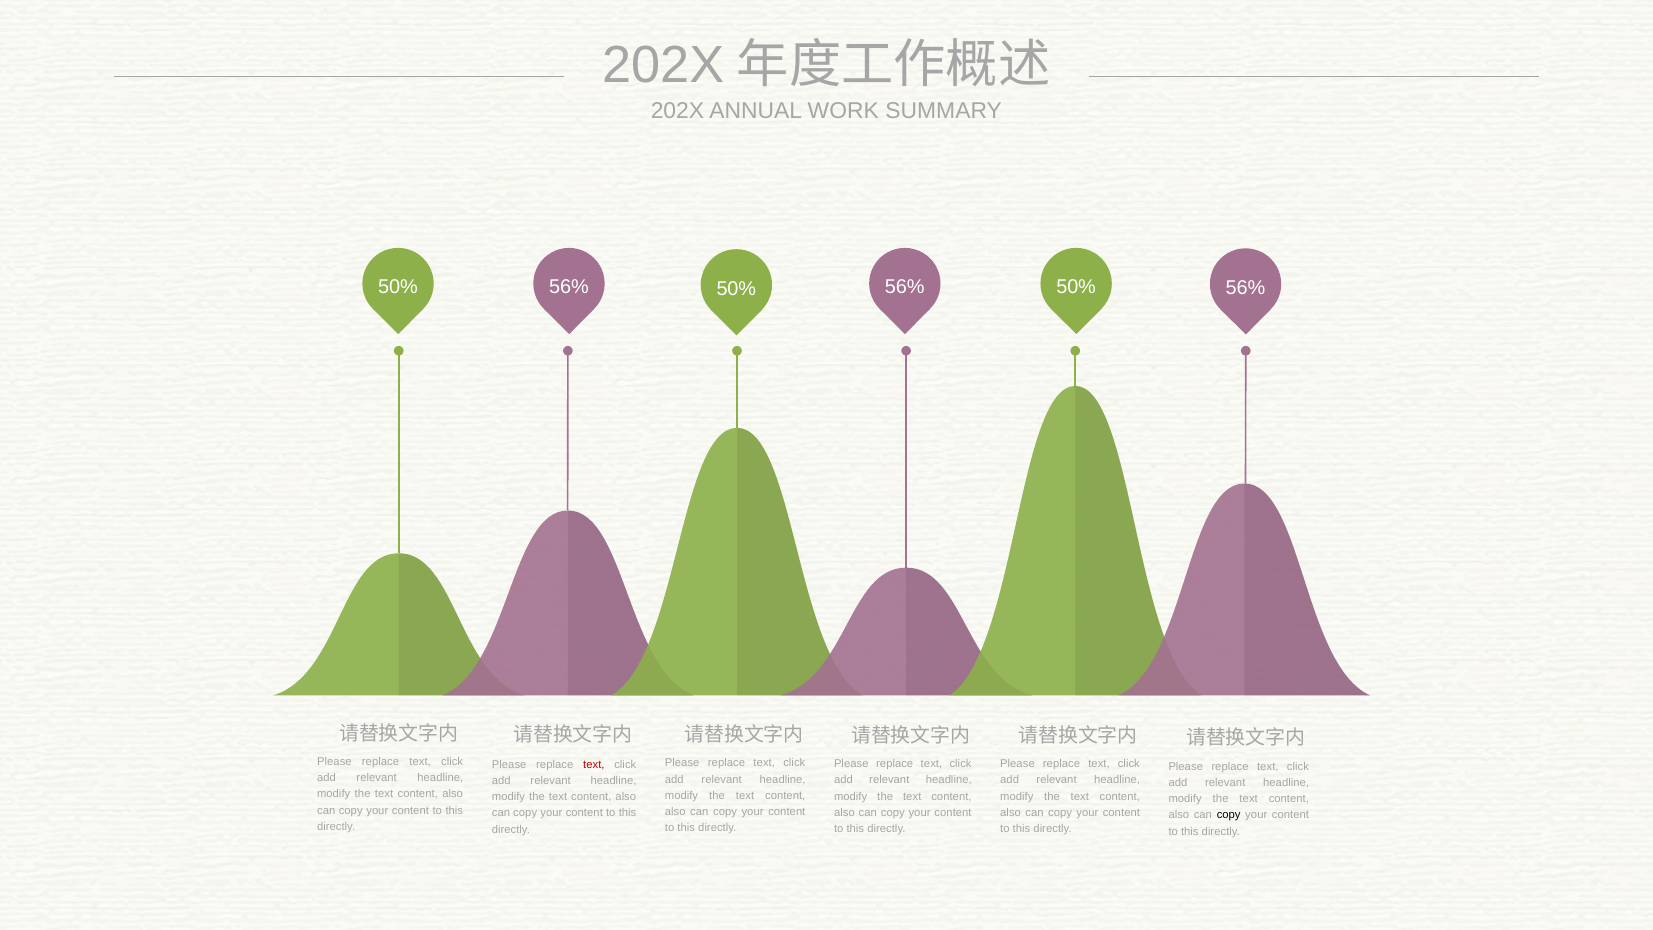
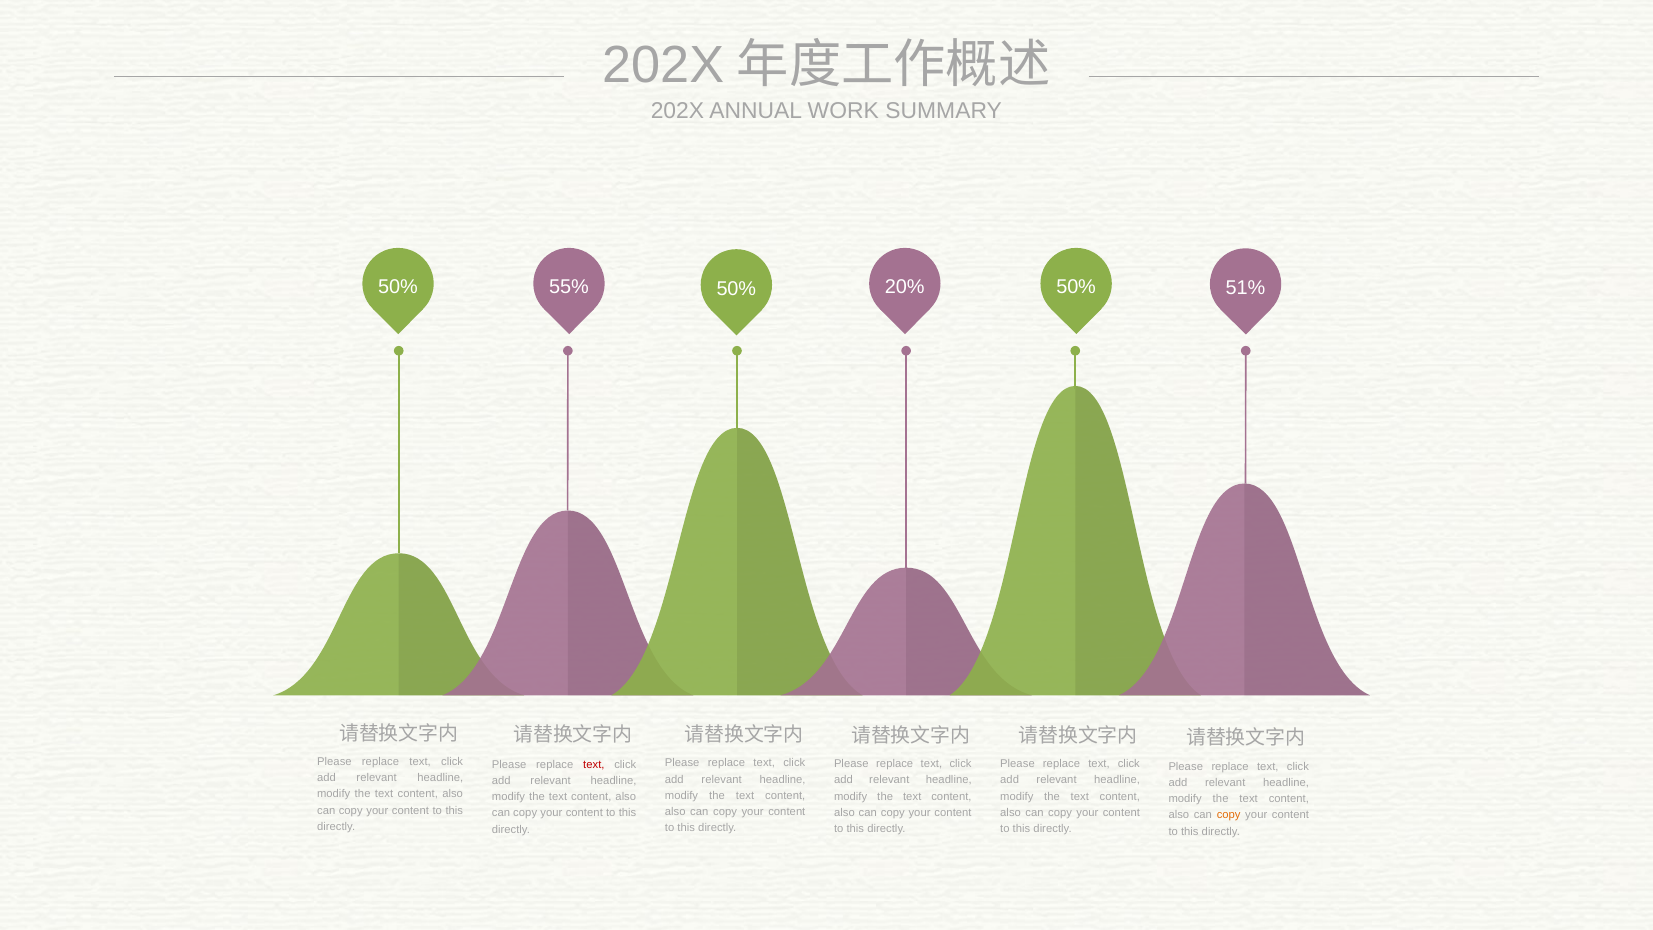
56% at (569, 287): 56% -> 55%
56% at (905, 287): 56% -> 20%
56% at (1246, 288): 56% -> 51%
copy at (1229, 815) colour: black -> orange
